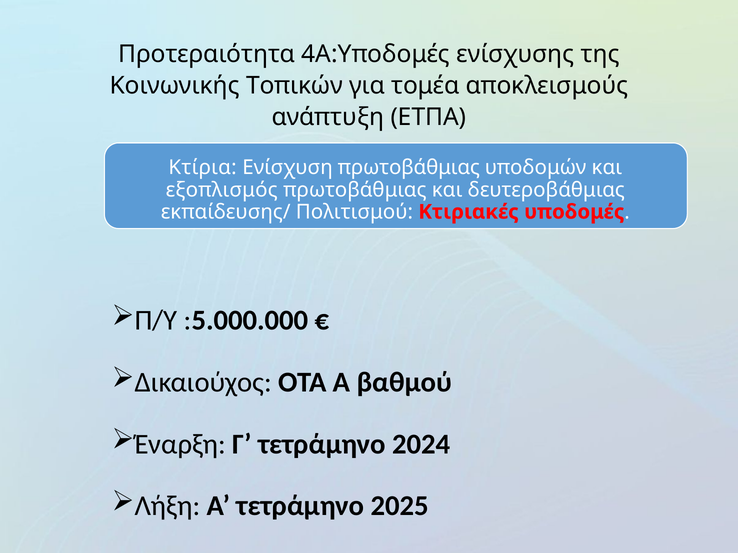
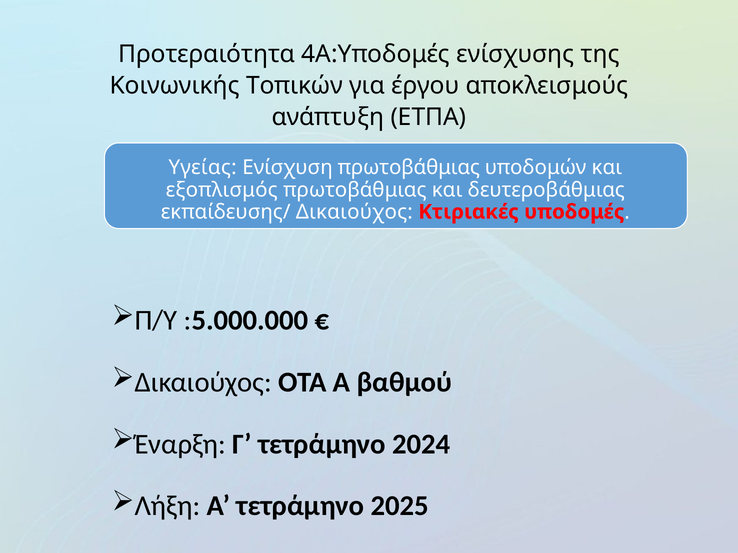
τομέα: τομέα -> έργου
Κτίρια: Κτίρια -> Υγείας
εκπαίδευσης/ Πολιτισμού: Πολιτισμού -> Δικαιούχος
